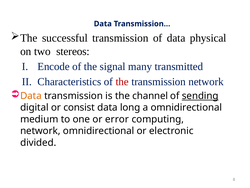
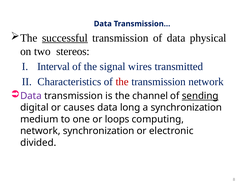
successful underline: none -> present
Encode: Encode -> Interval
many: many -> wires
Data at (31, 96) colour: orange -> purple
consist: consist -> causes
a omnidirectional: omnidirectional -> synchronization
error: error -> loops
network omnidirectional: omnidirectional -> synchronization
